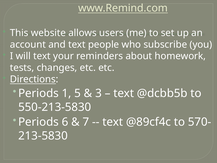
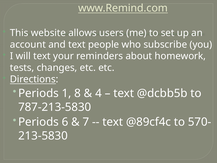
5: 5 -> 8
3: 3 -> 4
550-213-5830: 550-213-5830 -> 787-213-5830
